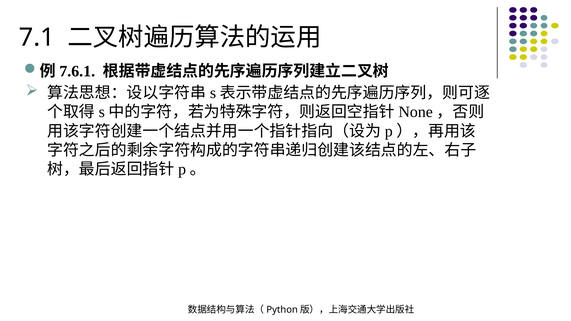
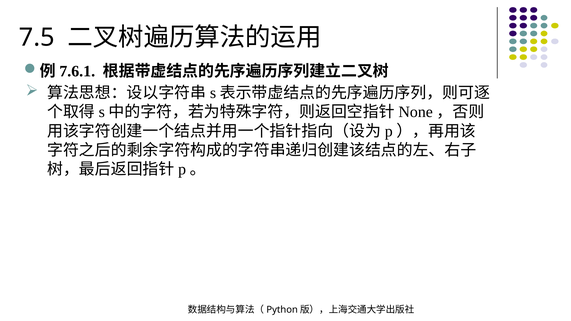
7.1: 7.1 -> 7.5
